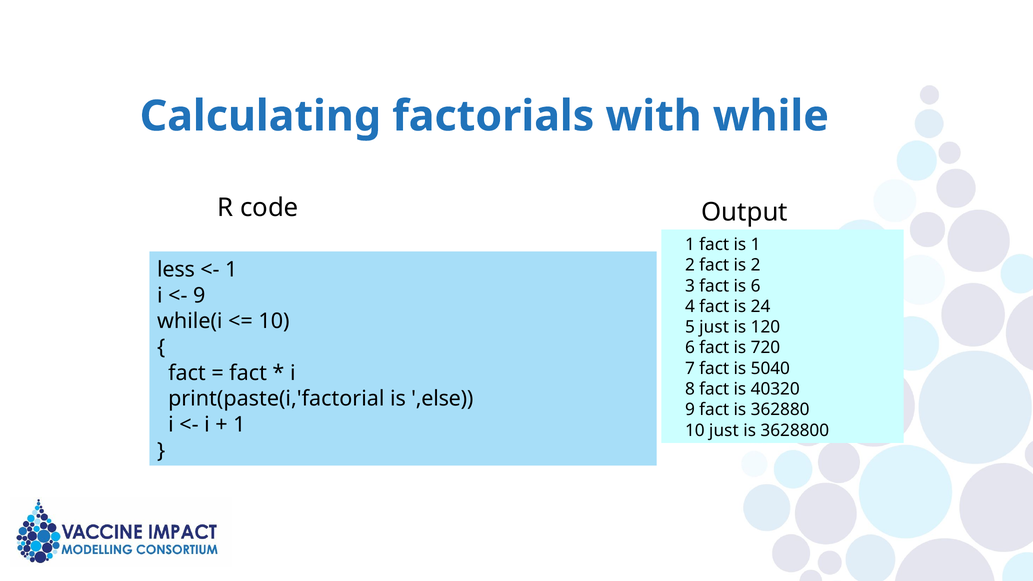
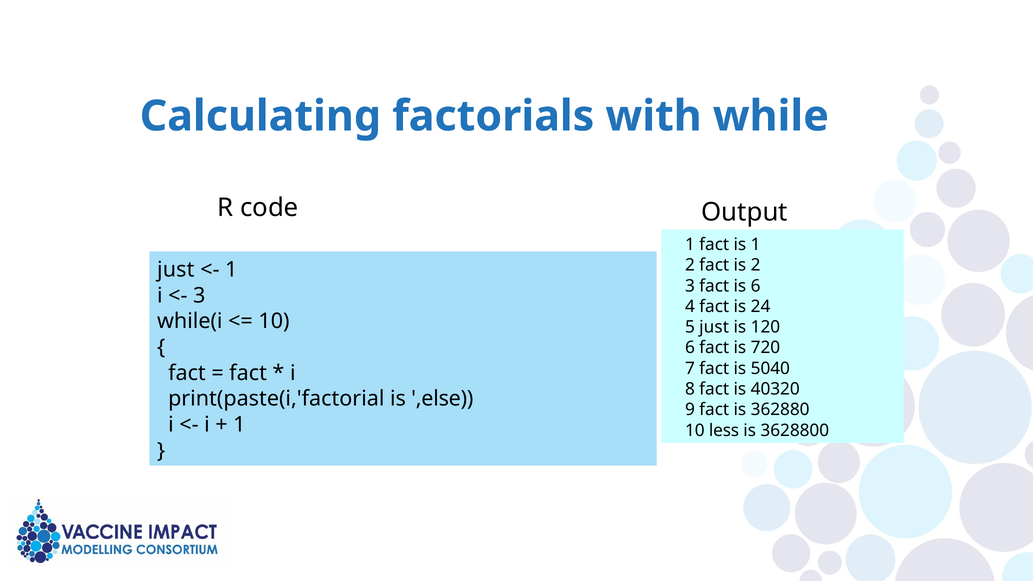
less at (176, 270): less -> just
9 at (199, 295): 9 -> 3
10 just: just -> less
